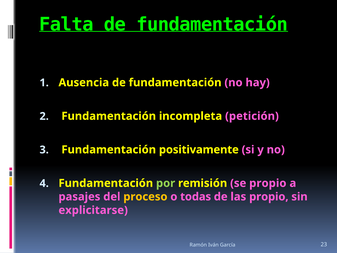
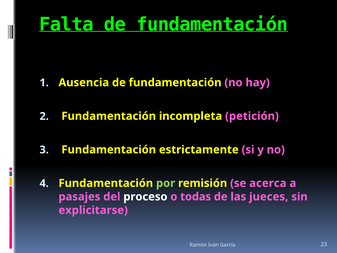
positivamente: positivamente -> estrictamente
se propio: propio -> acerca
proceso colour: yellow -> white
las propio: propio -> jueces
